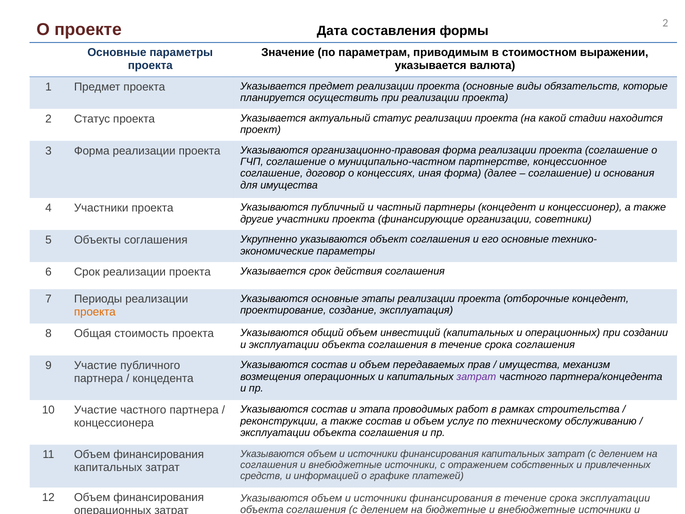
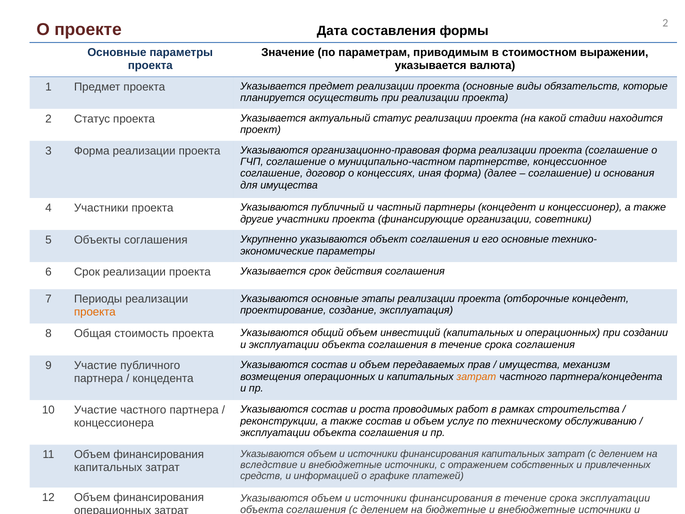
затрат at (476, 376) colour: purple -> orange
этапа: этапа -> роста
соглашения at (269, 465): соглашения -> вследствие
